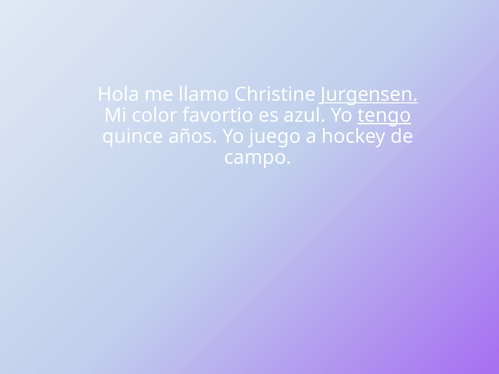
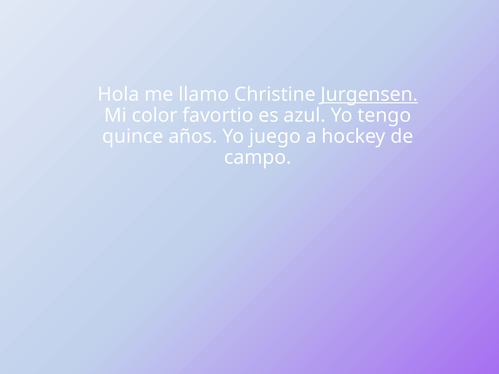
tengo underline: present -> none
